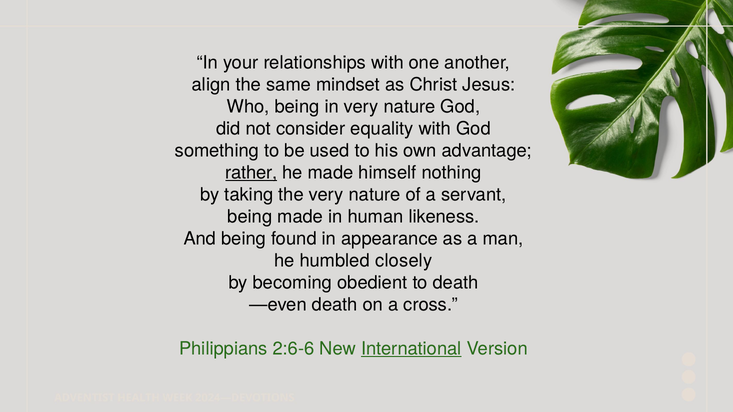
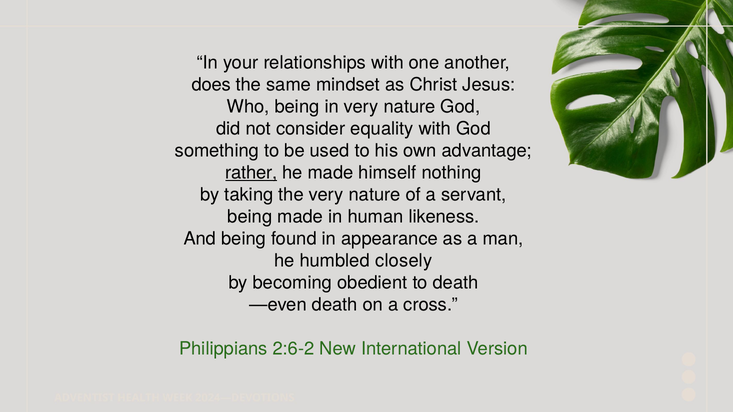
align: align -> does
2:6-6: 2:6-6 -> 2:6-2
International underline: present -> none
